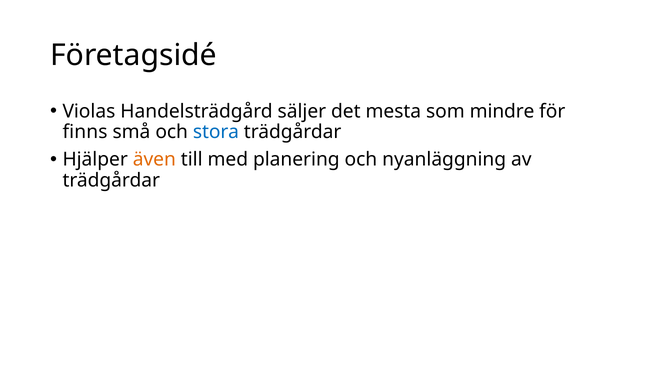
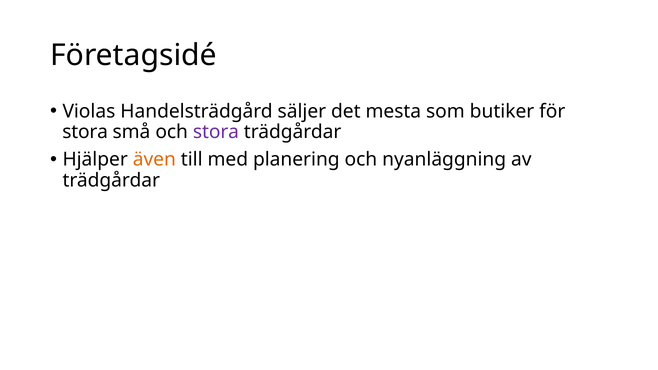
mindre: mindre -> butiker
finns at (85, 132): finns -> stora
stora at (216, 132) colour: blue -> purple
